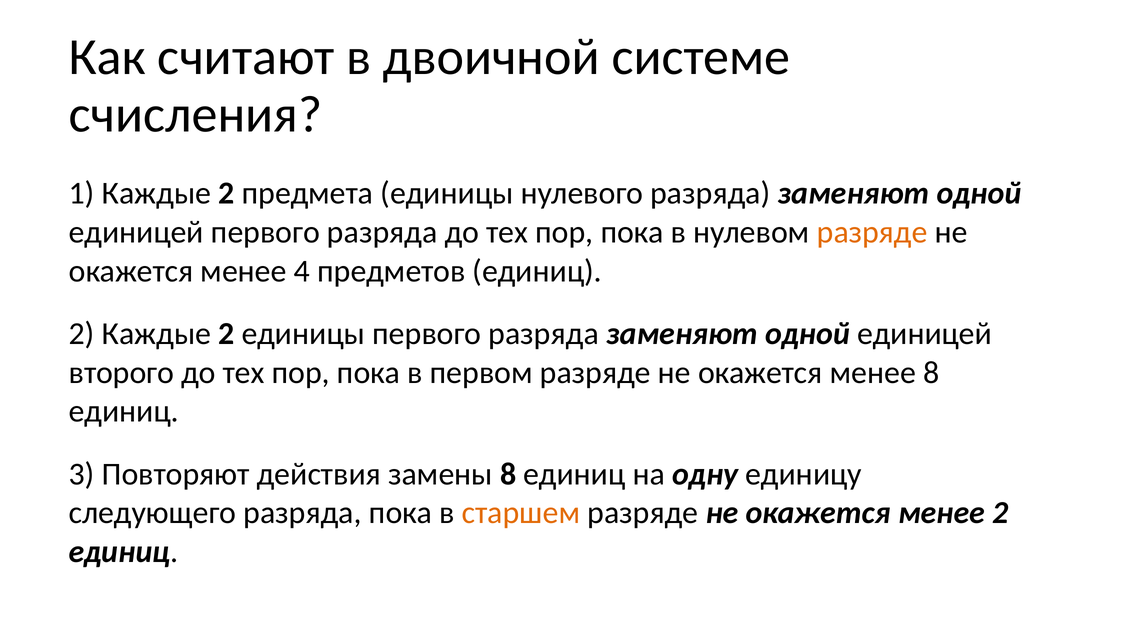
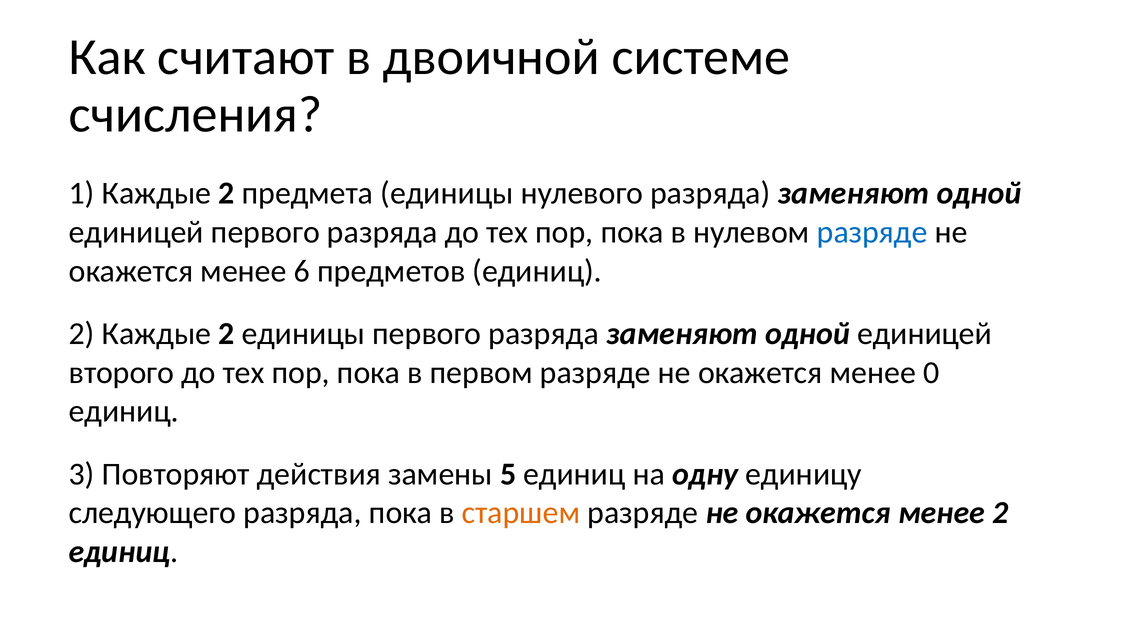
разряде at (872, 232) colour: orange -> blue
4: 4 -> 6
менее 8: 8 -> 0
замены 8: 8 -> 5
